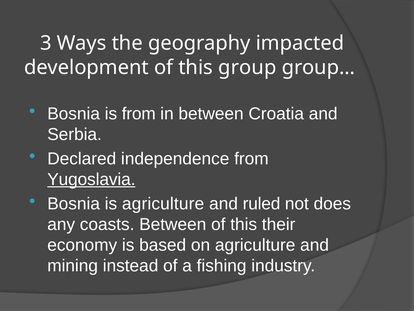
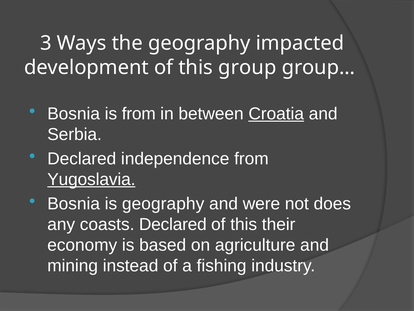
Croatia underline: none -> present
is agriculture: agriculture -> geography
ruled: ruled -> were
coasts Between: Between -> Declared
